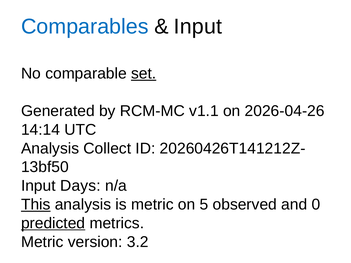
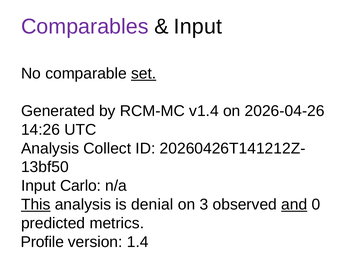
Comparables colour: blue -> purple
v1.1: v1.1 -> v1.4
14:14: 14:14 -> 14:26
Days: Days -> Carlo
is metric: metric -> denial
5: 5 -> 3
and underline: none -> present
predicted underline: present -> none
Metric at (42, 242): Metric -> Profile
3.2: 3.2 -> 1.4
